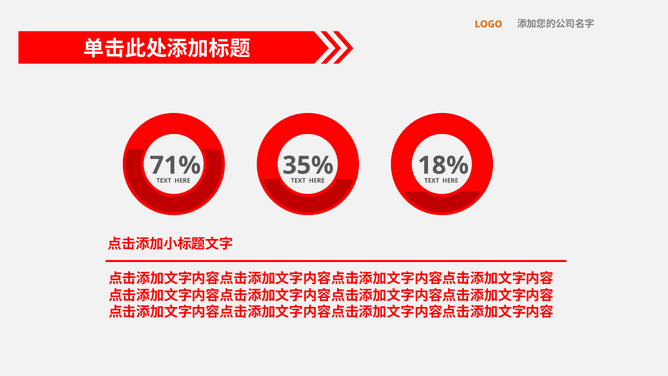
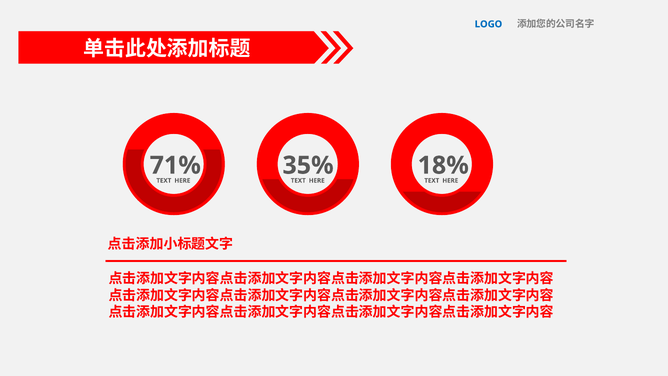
LOGO colour: orange -> blue
